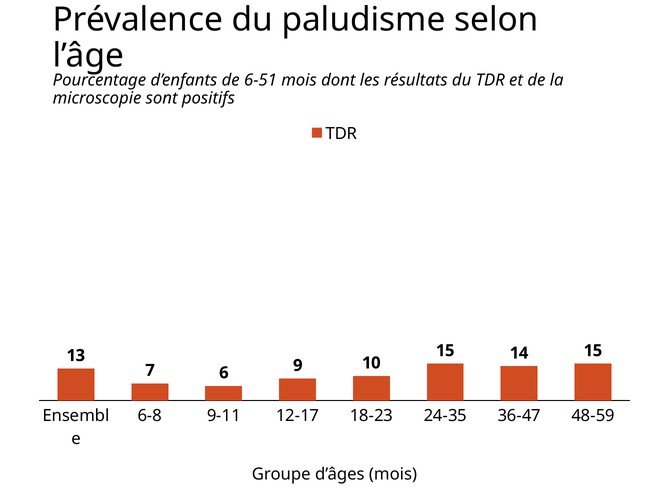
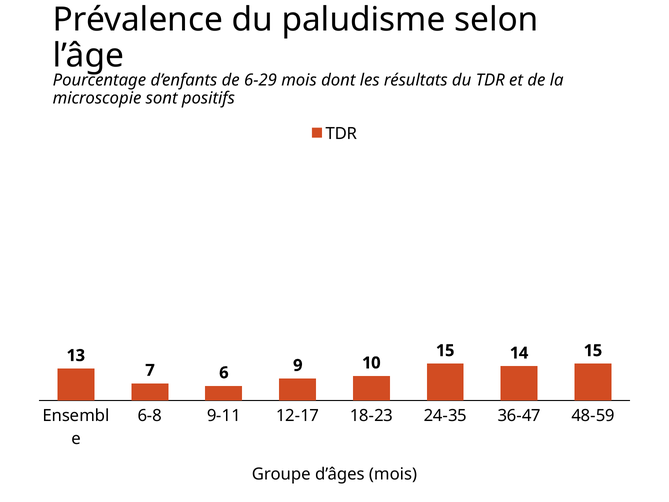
6-51: 6-51 -> 6-29
